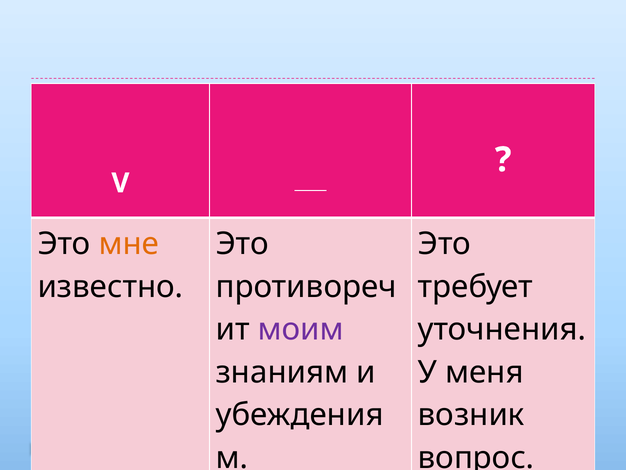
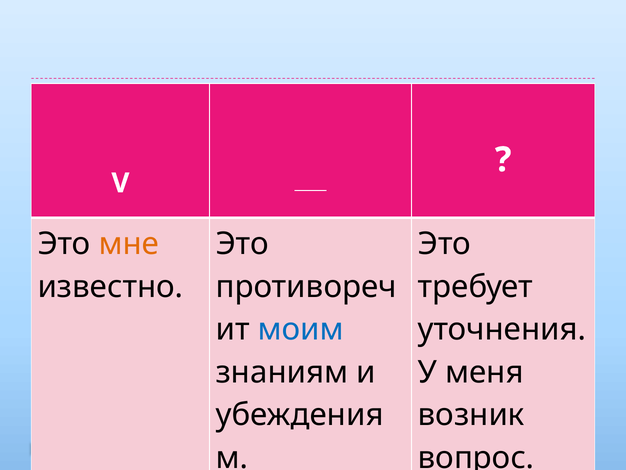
моим colour: purple -> blue
